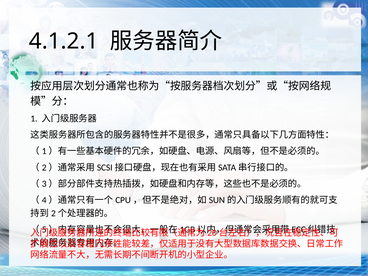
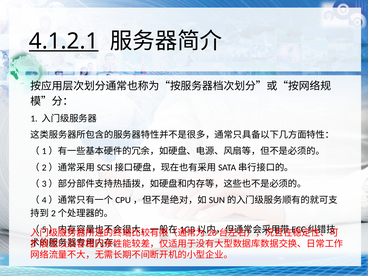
4.1.2.1 underline: none -> present
